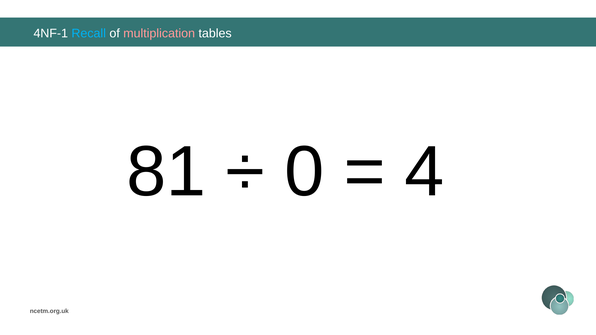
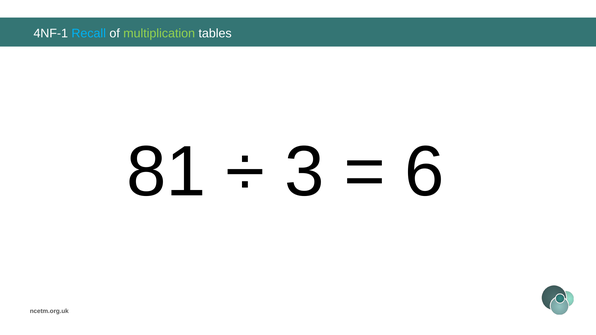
multiplication colour: pink -> light green
0: 0 -> 3
4: 4 -> 6
